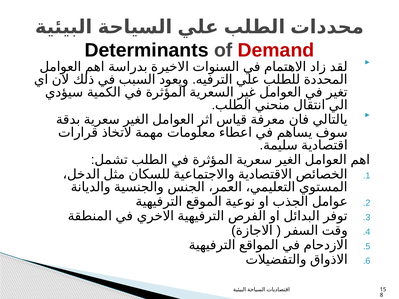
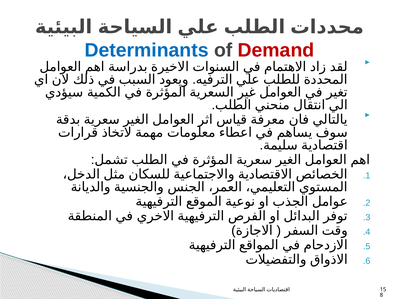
Determinants colour: black -> blue
